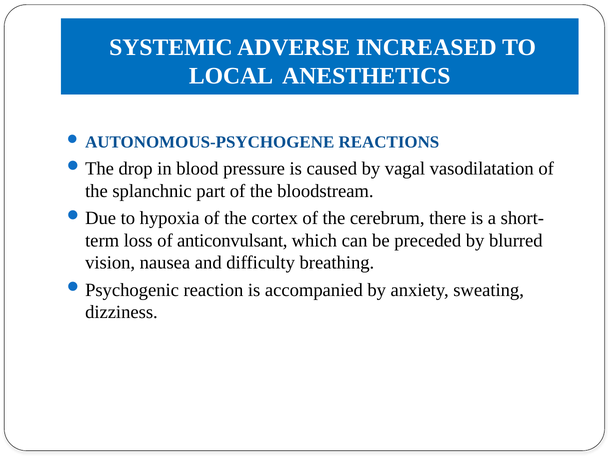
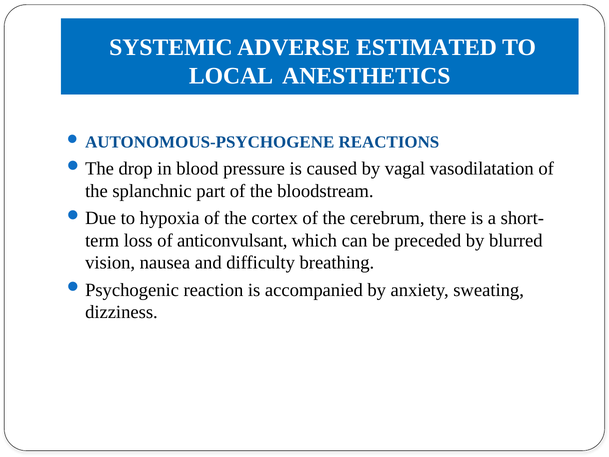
INCREASED: INCREASED -> ESTIMATED
